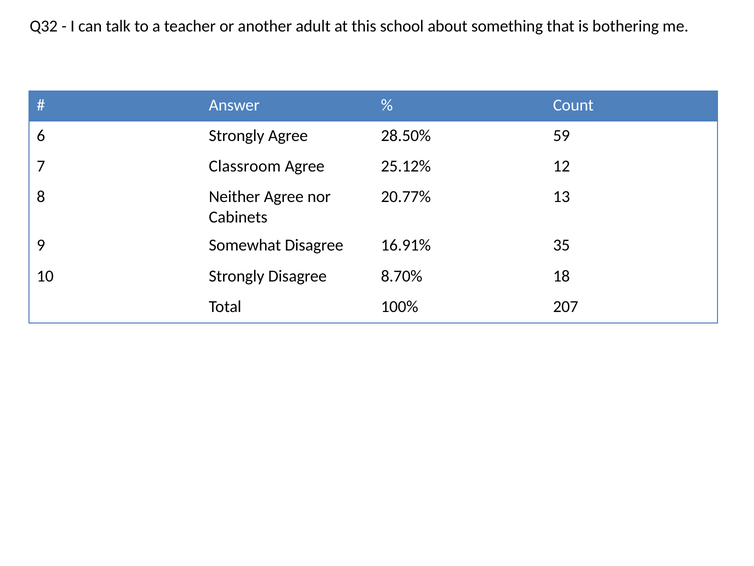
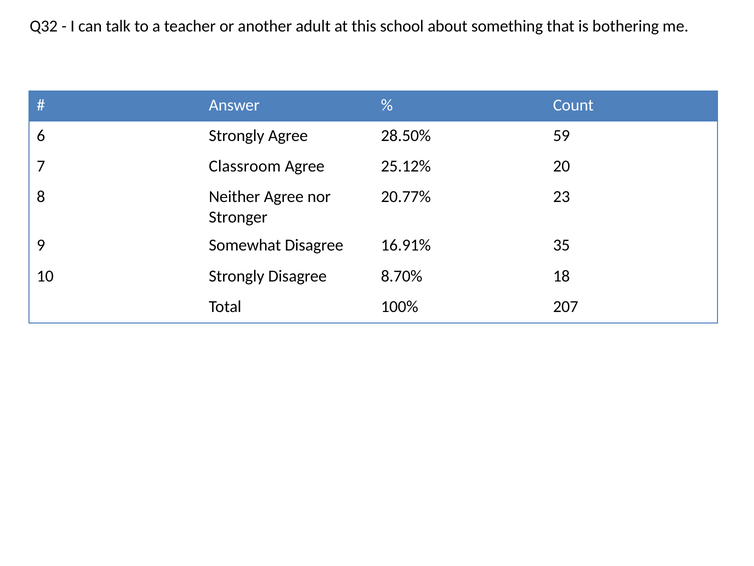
12: 12 -> 20
13: 13 -> 23
Cabinets: Cabinets -> Stronger
